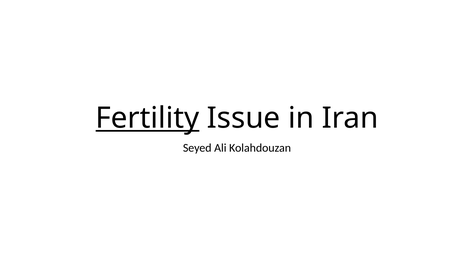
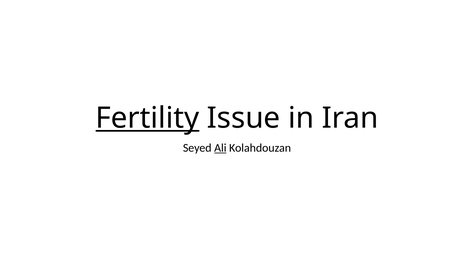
Ali underline: none -> present
